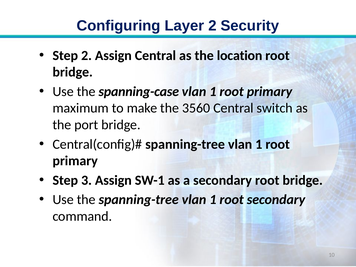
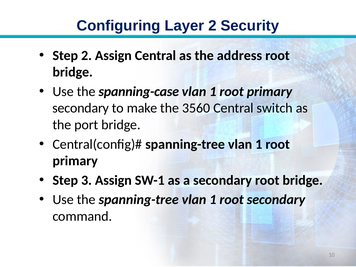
location: location -> address
maximum at (81, 108): maximum -> secondary
